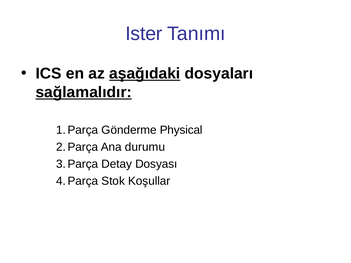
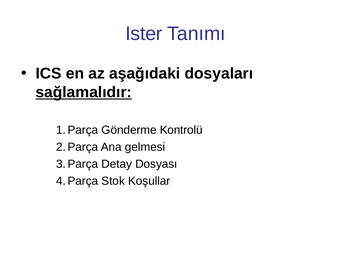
aşağıdaki underline: present -> none
Physical: Physical -> Kontrolü
durumu: durumu -> gelmesi
